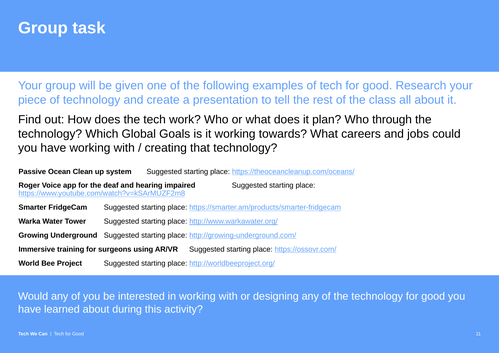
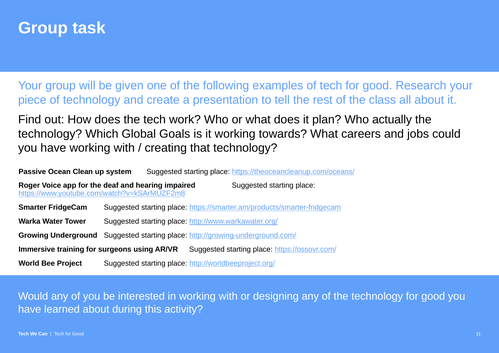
through: through -> actually
